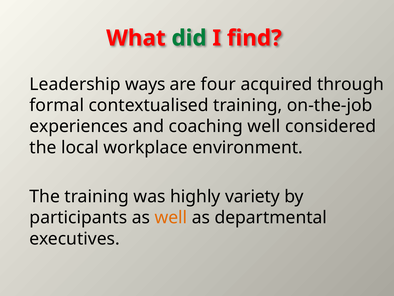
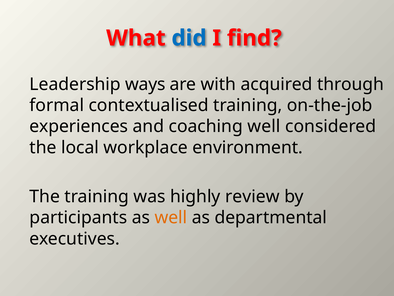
did colour: green -> blue
four: four -> with
variety: variety -> review
